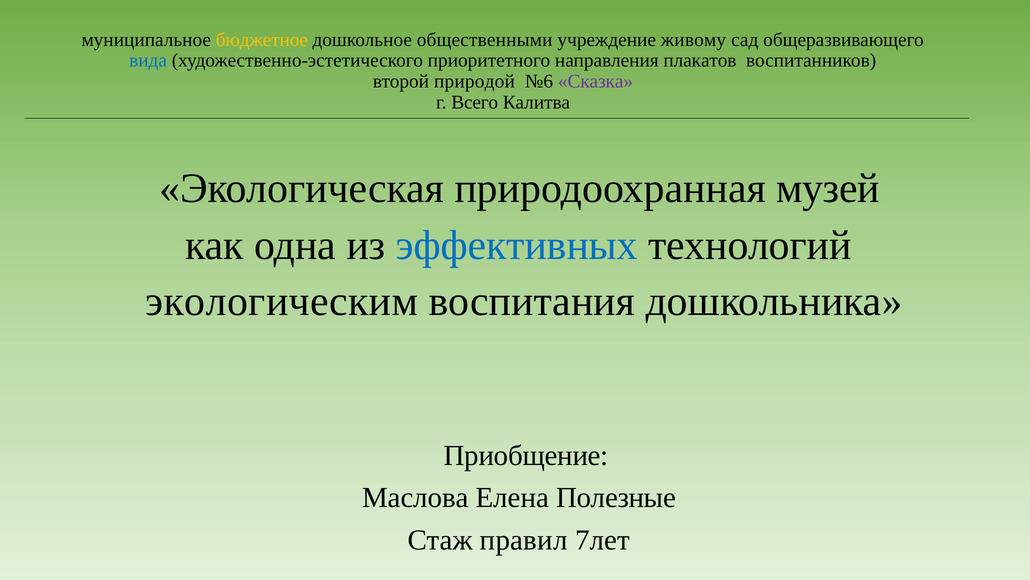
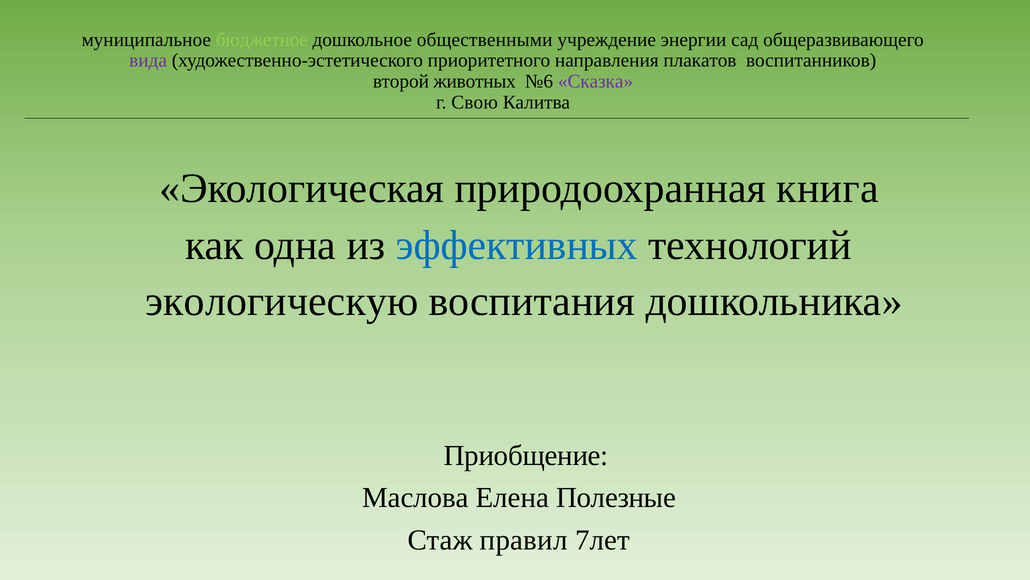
бюджетное colour: yellow -> light green
живому: живому -> энергии
вида colour: blue -> purple
природой: природой -> животных
Всего: Всего -> Свою
музей: музей -> книга
экологическим: экологическим -> экологическую
